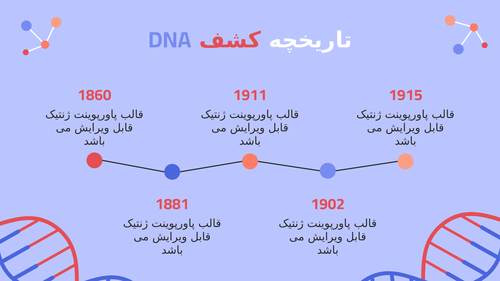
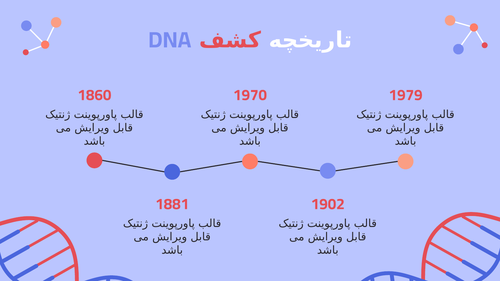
1911: 1911 -> 1970
1915: 1915 -> 1979
